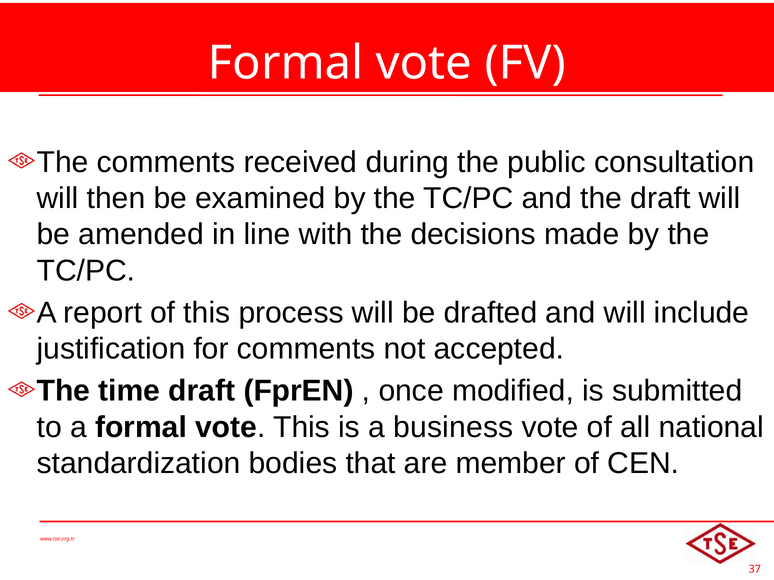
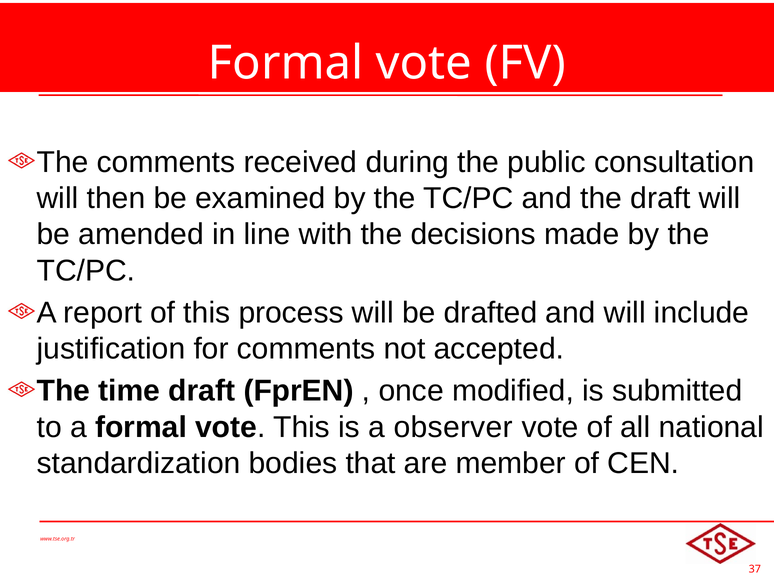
business: business -> observer
